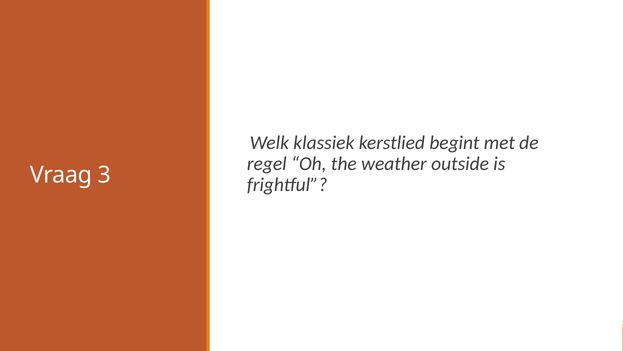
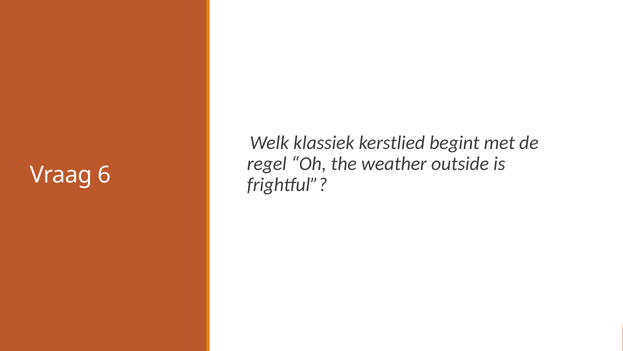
3: 3 -> 6
